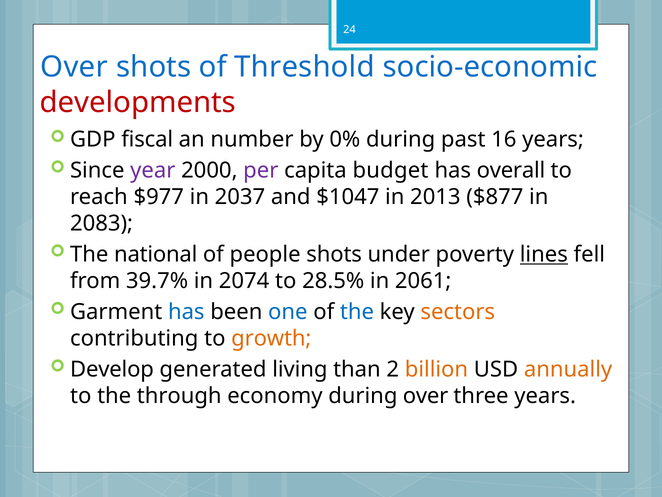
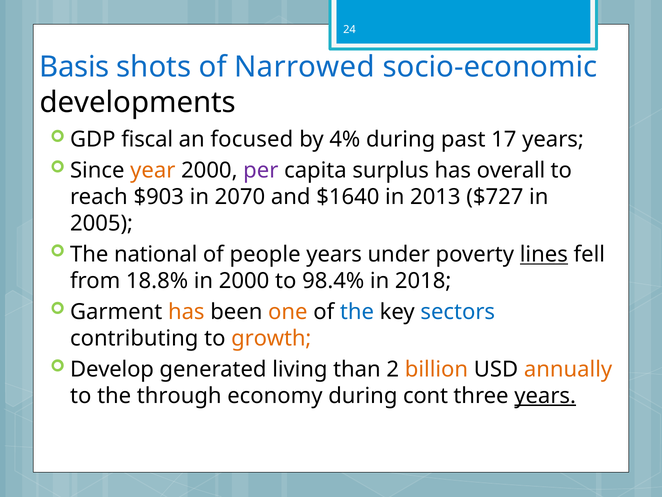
Over at (74, 67): Over -> Basis
Threshold: Threshold -> Narrowed
developments colour: red -> black
number: number -> focused
0%: 0% -> 4%
16: 16 -> 17
year colour: purple -> orange
budget: budget -> surplus
$977: $977 -> $903
2037: 2037 -> 2070
$1047: $1047 -> $1640
$877: $877 -> $727
2083: 2083 -> 2005
people shots: shots -> years
39.7%: 39.7% -> 18.8%
in 2074: 2074 -> 2000
28.5%: 28.5% -> 98.4%
2061: 2061 -> 2018
has at (186, 312) colour: blue -> orange
one colour: blue -> orange
sectors colour: orange -> blue
during over: over -> cont
years at (545, 395) underline: none -> present
